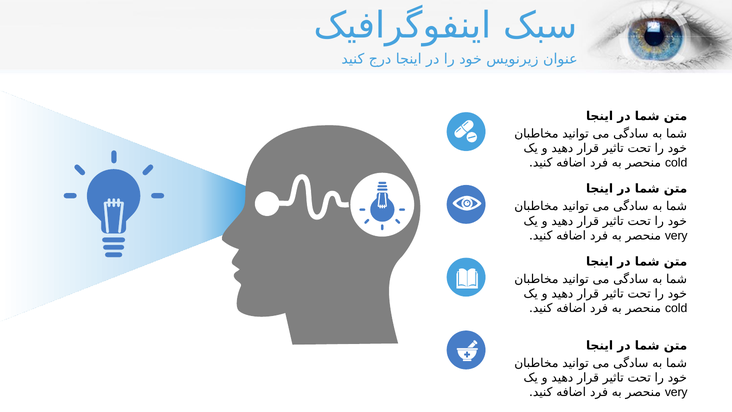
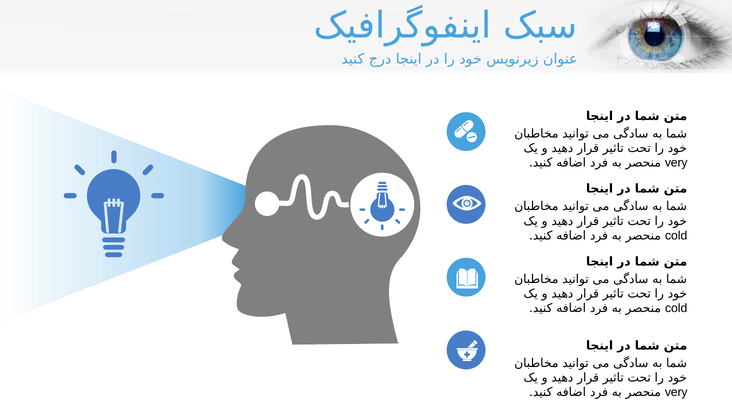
cold at (676, 163): cold -> very
very at (676, 236): very -> cold
